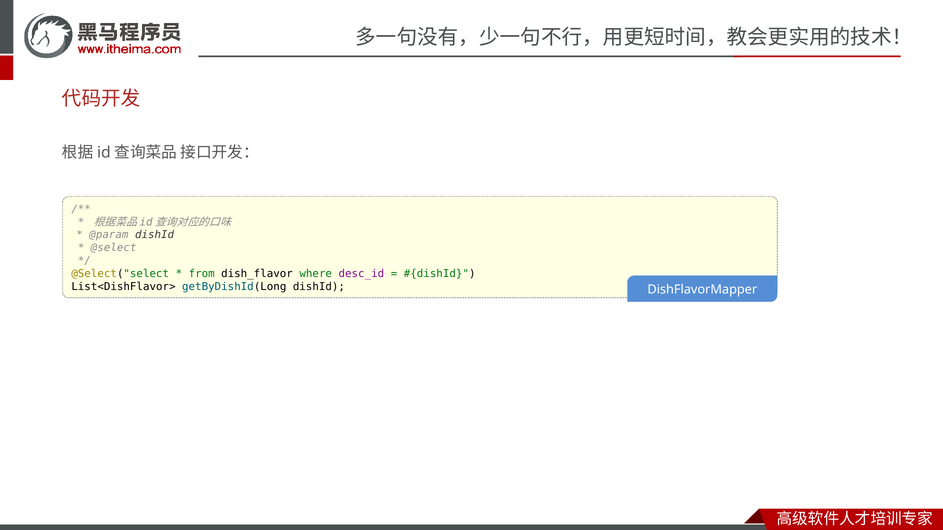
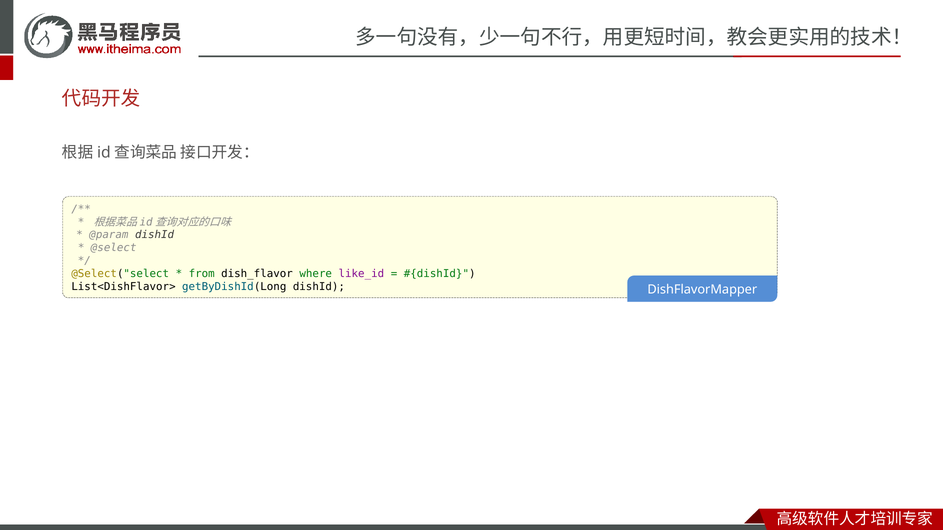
desc_id: desc_id -> like_id
